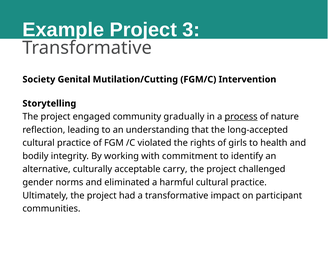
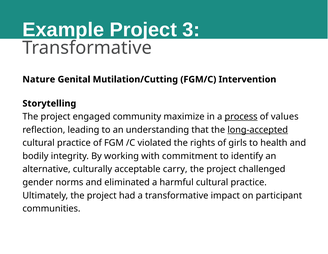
Society: Society -> Nature
gradually: gradually -> maximize
nature: nature -> values
long-accepted underline: none -> present
